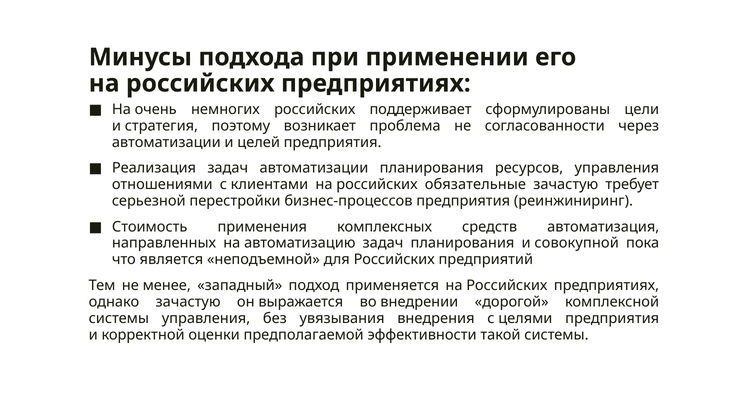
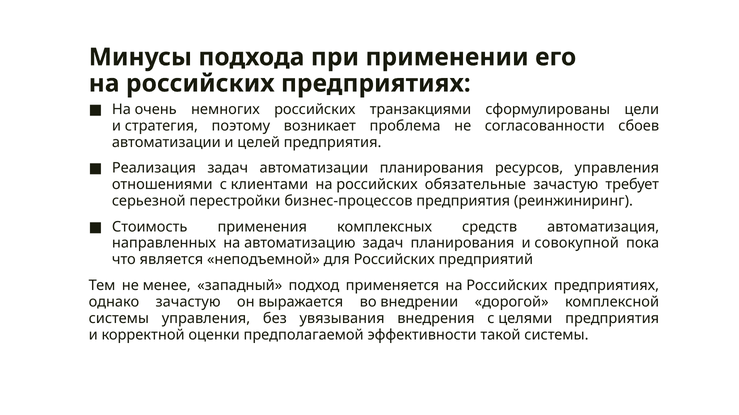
поддерживает: поддерживает -> транзакциями
через: через -> сбоев
